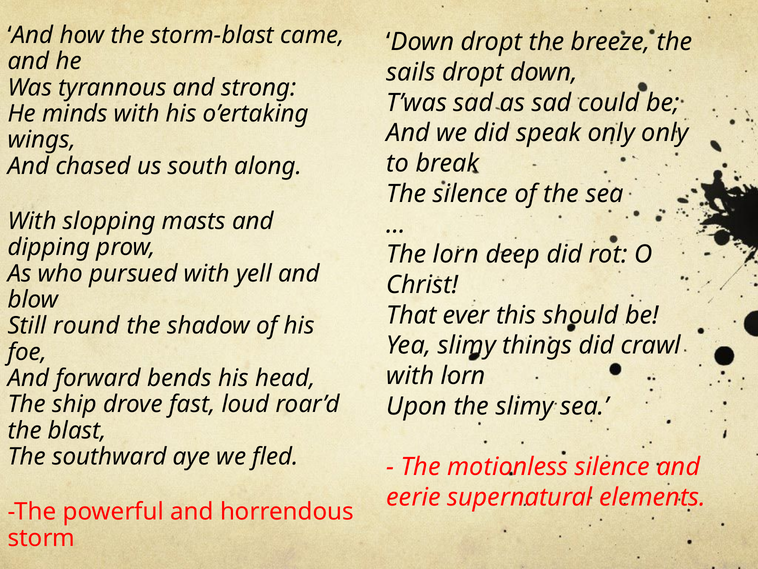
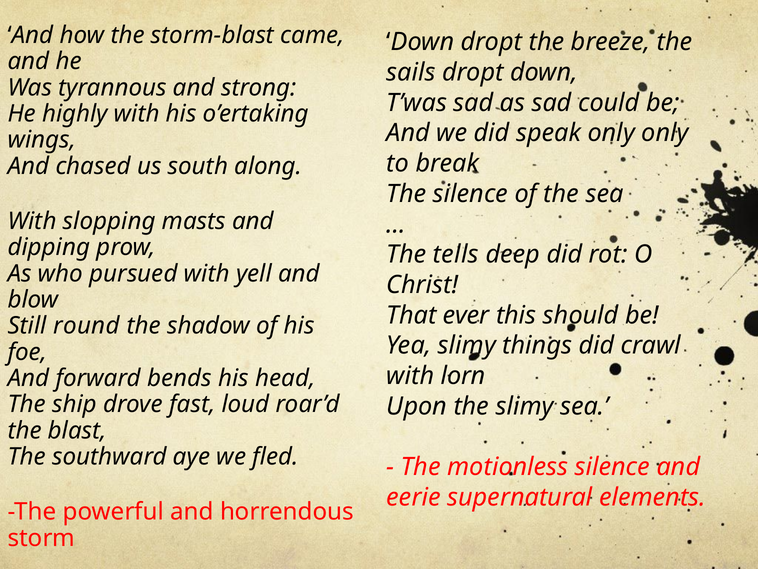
minds: minds -> highly
The lorn: lorn -> tells
